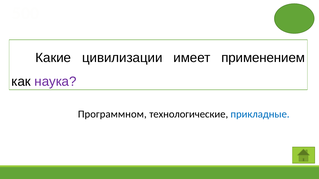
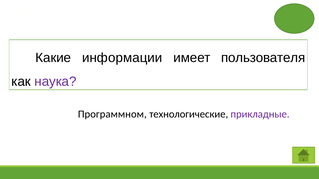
цивилизации: цивилизации -> информации
применением: применением -> пользователя
прикладные colour: blue -> purple
